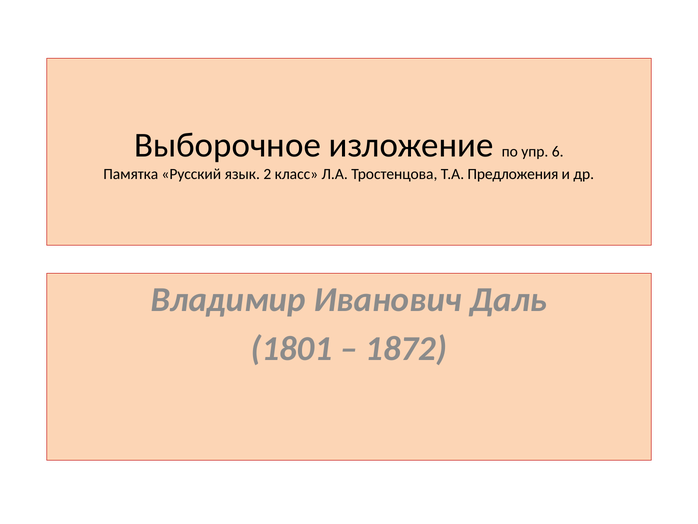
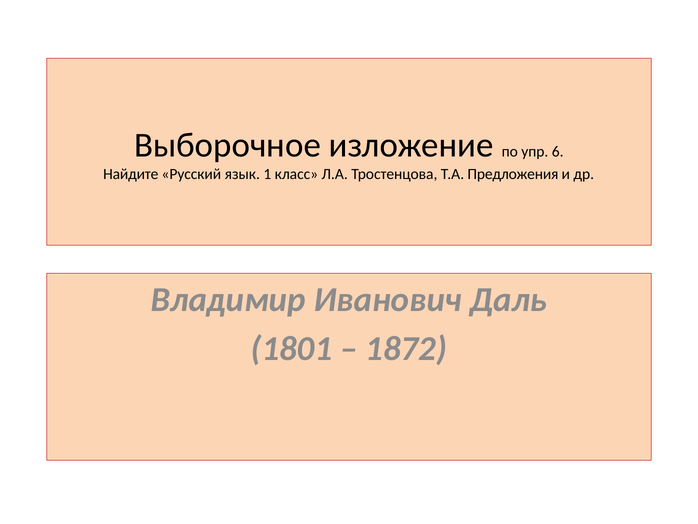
Памятка: Памятка -> Найдите
2: 2 -> 1
